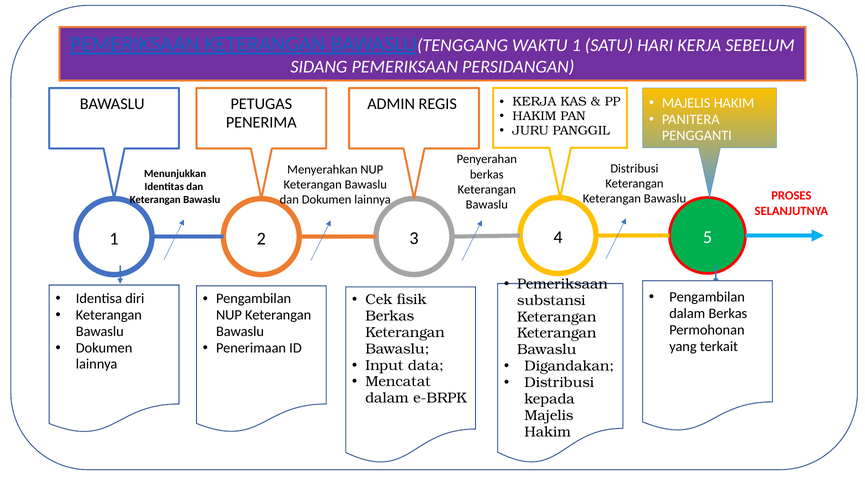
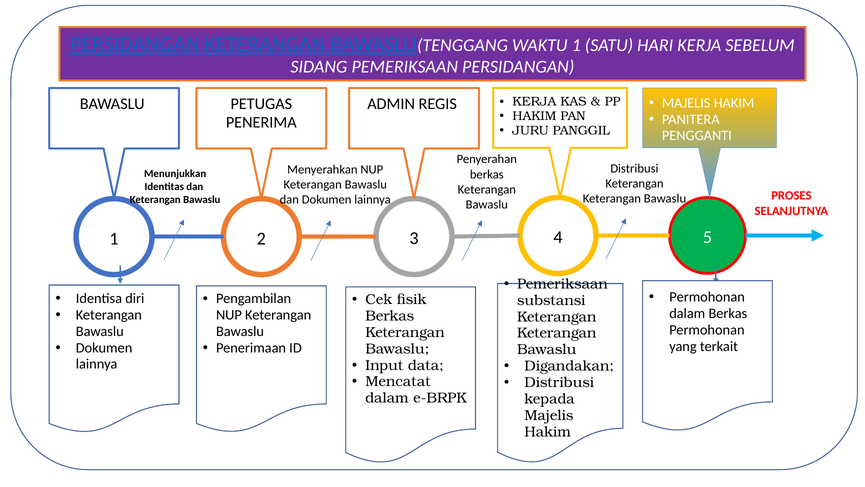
PEMERIKSAAN at (135, 44): PEMERIKSAAN -> PERSIDANGAN
Pengambilan at (707, 297): Pengambilan -> Permohonan
